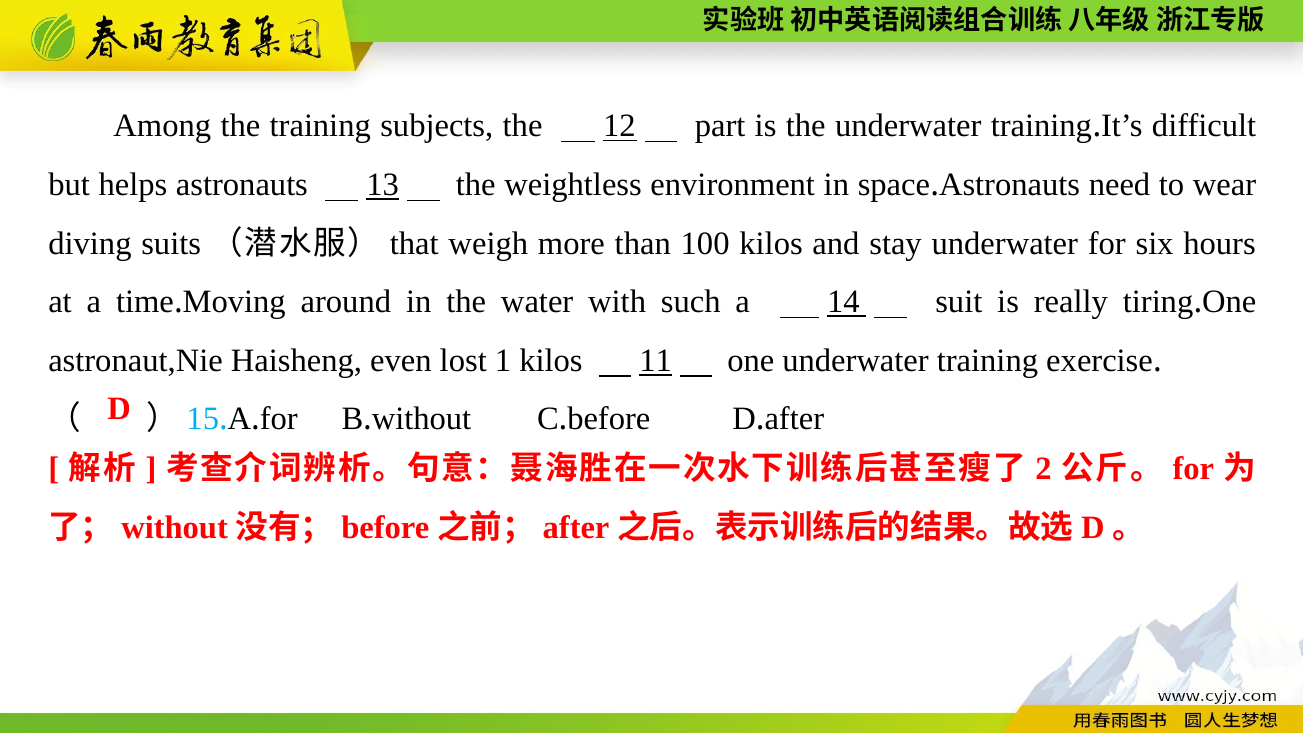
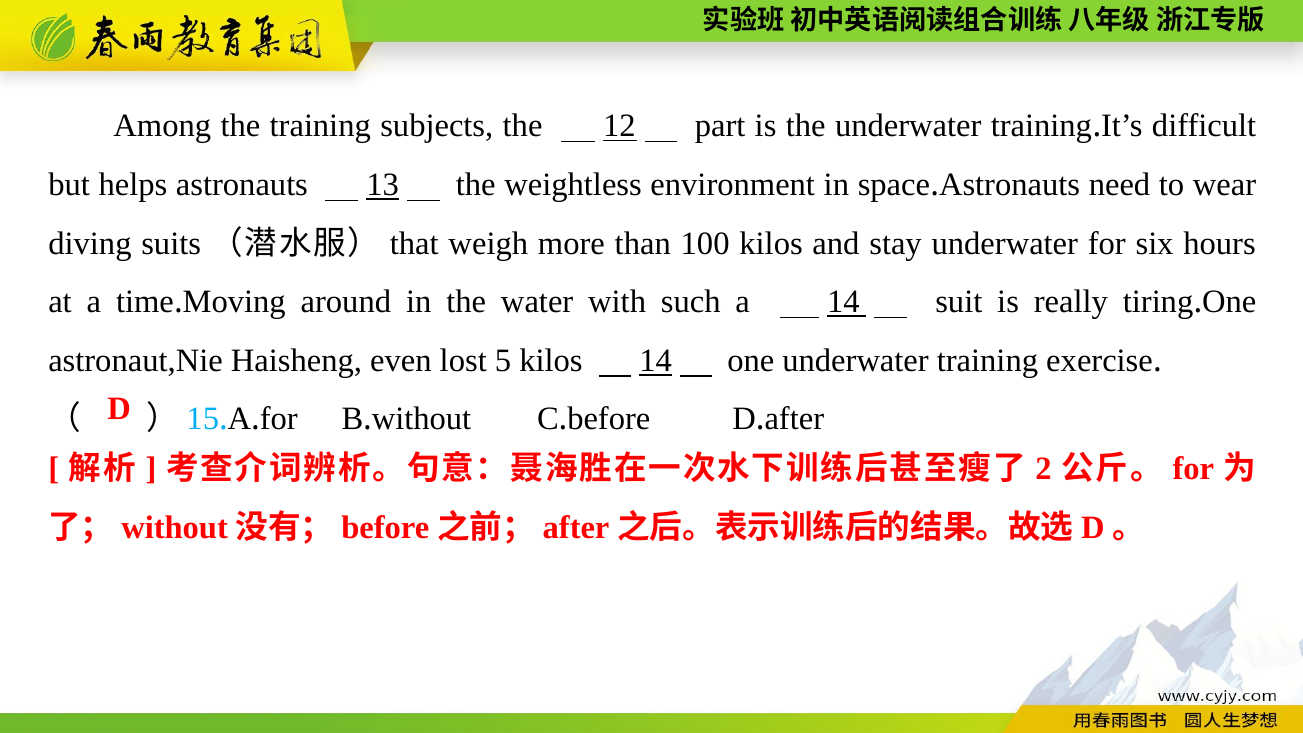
1: 1 -> 5
kilos 11: 11 -> 14
